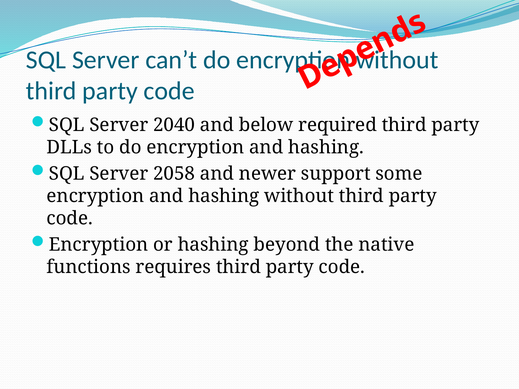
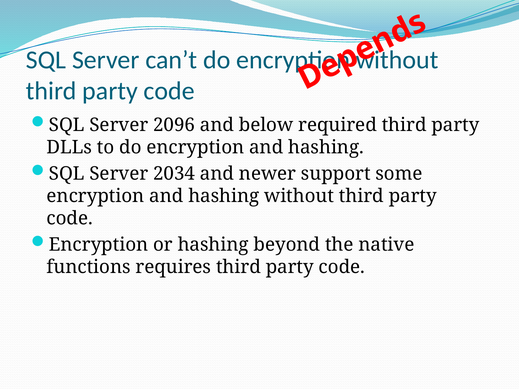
2040: 2040 -> 2096
2058: 2058 -> 2034
